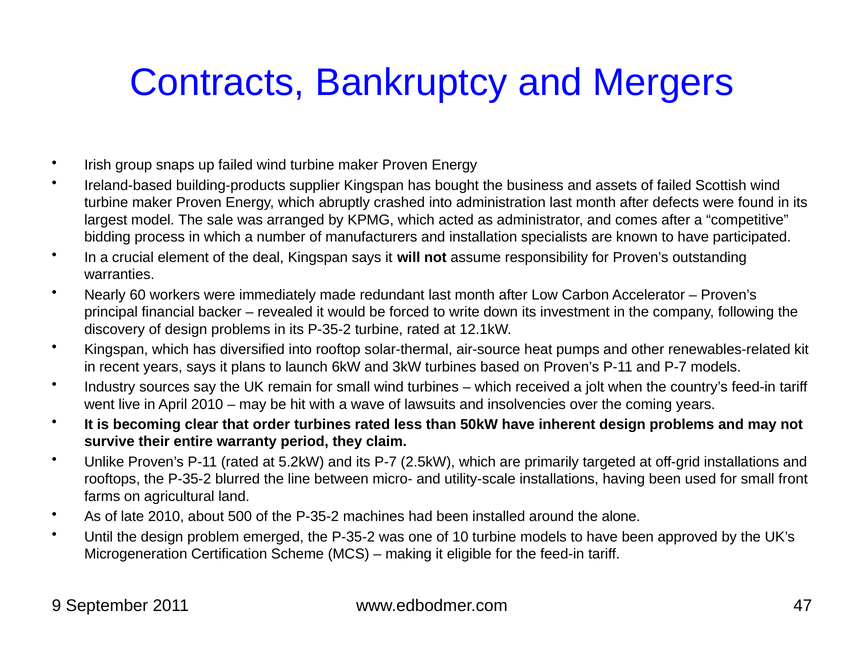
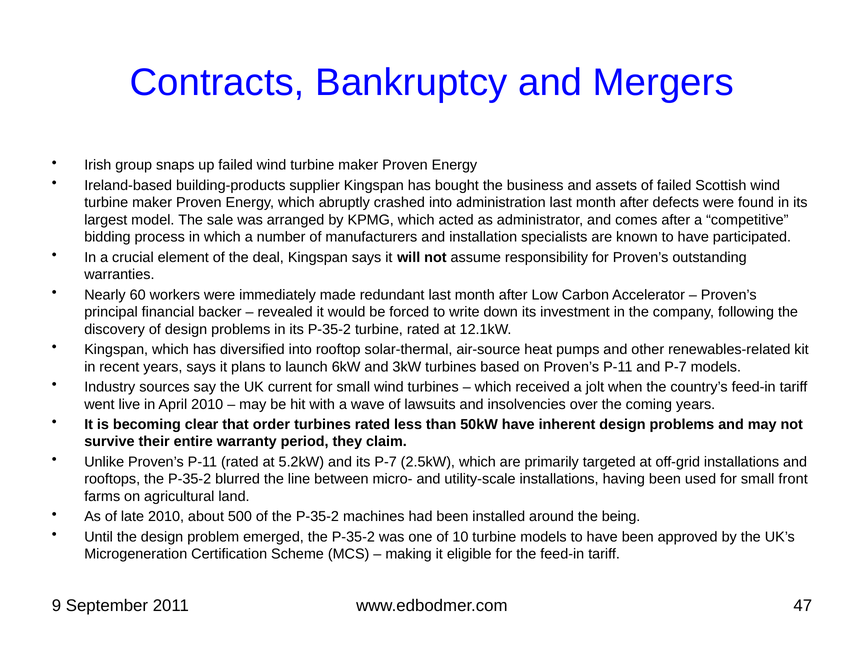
remain: remain -> current
alone: alone -> being
